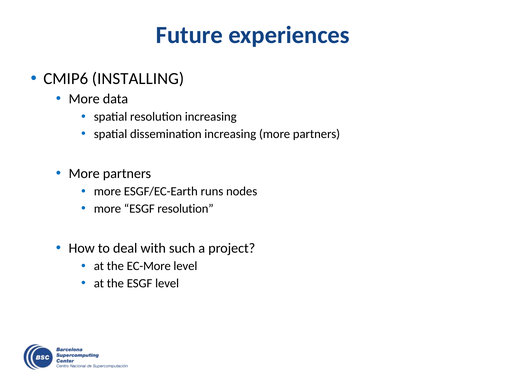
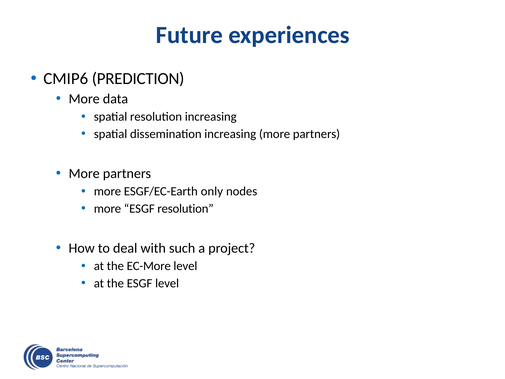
INSTALLING: INSTALLING -> PREDICTION
runs: runs -> only
